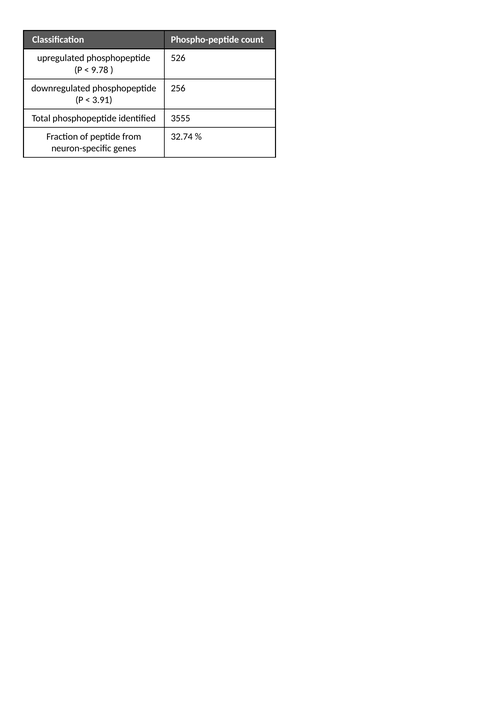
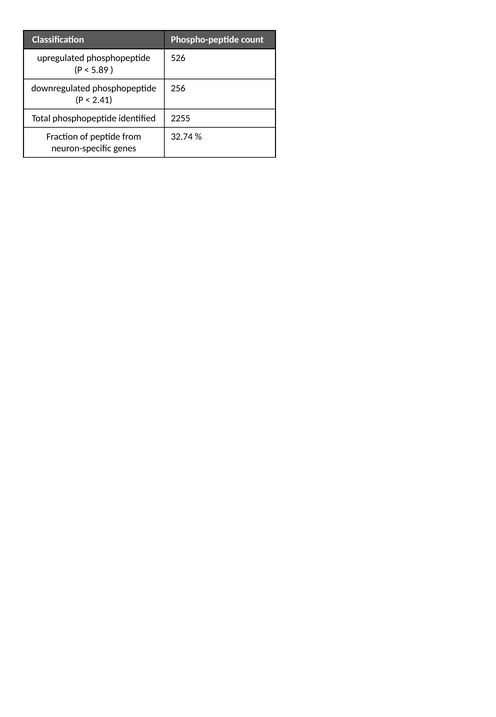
9.78: 9.78 -> 5.89
3.91: 3.91 -> 2.41
3555: 3555 -> 2255
